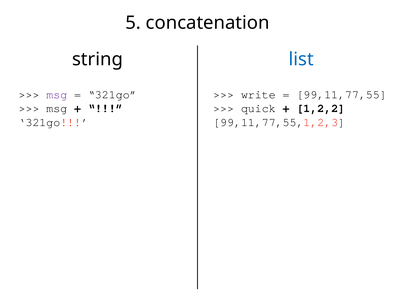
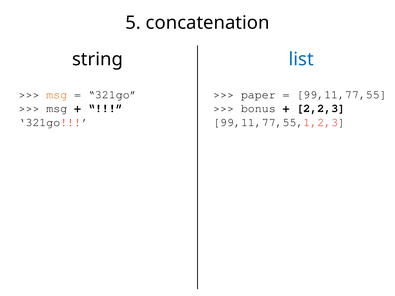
msg at (57, 95) colour: purple -> orange
write: write -> paper
quick: quick -> bonus
1,2,2: 1,2,2 -> 2,2,3
